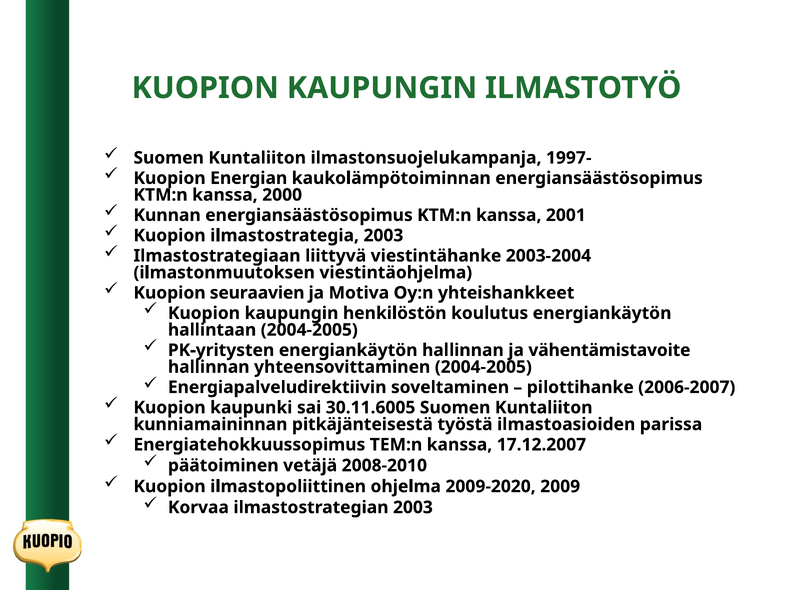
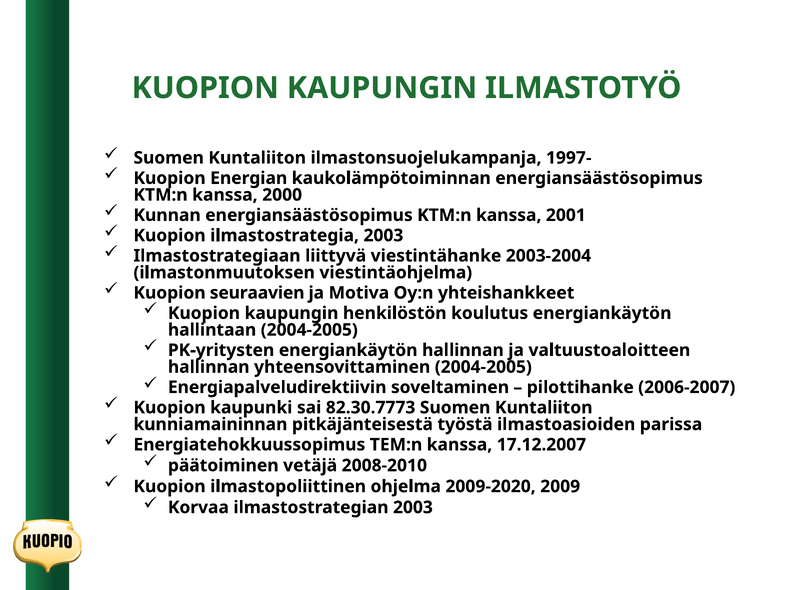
vähentämistavoite: vähentämistavoite -> valtuustoaloitteen
30.11.6005: 30.11.6005 -> 82.30.7773
